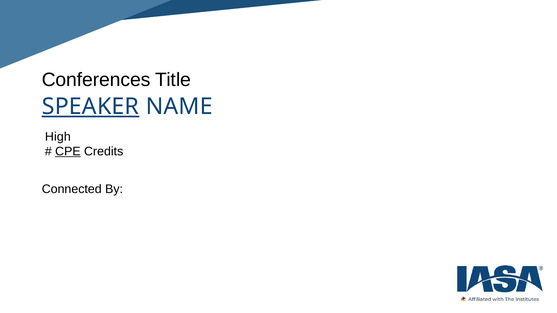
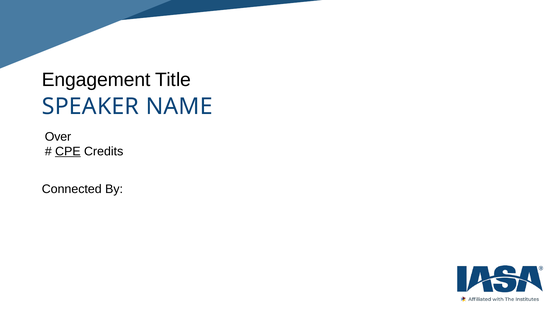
Conferences: Conferences -> Engagement
SPEAKER underline: present -> none
High: High -> Over
